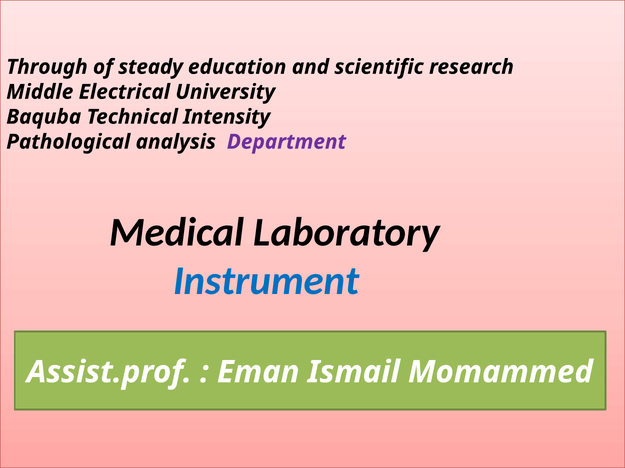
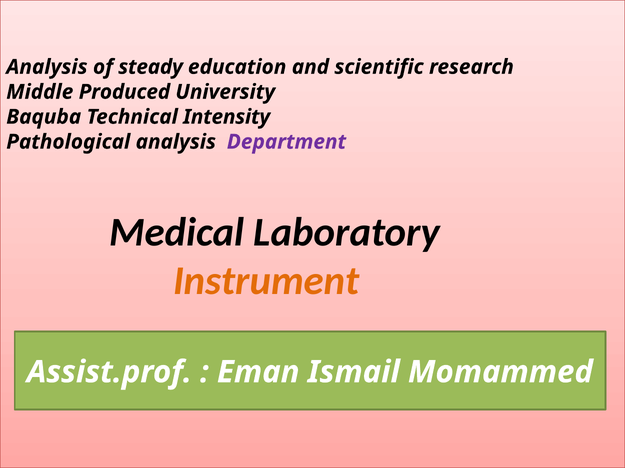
Through at (47, 67): Through -> Analysis
Electrical: Electrical -> Produced
Instrument colour: blue -> orange
